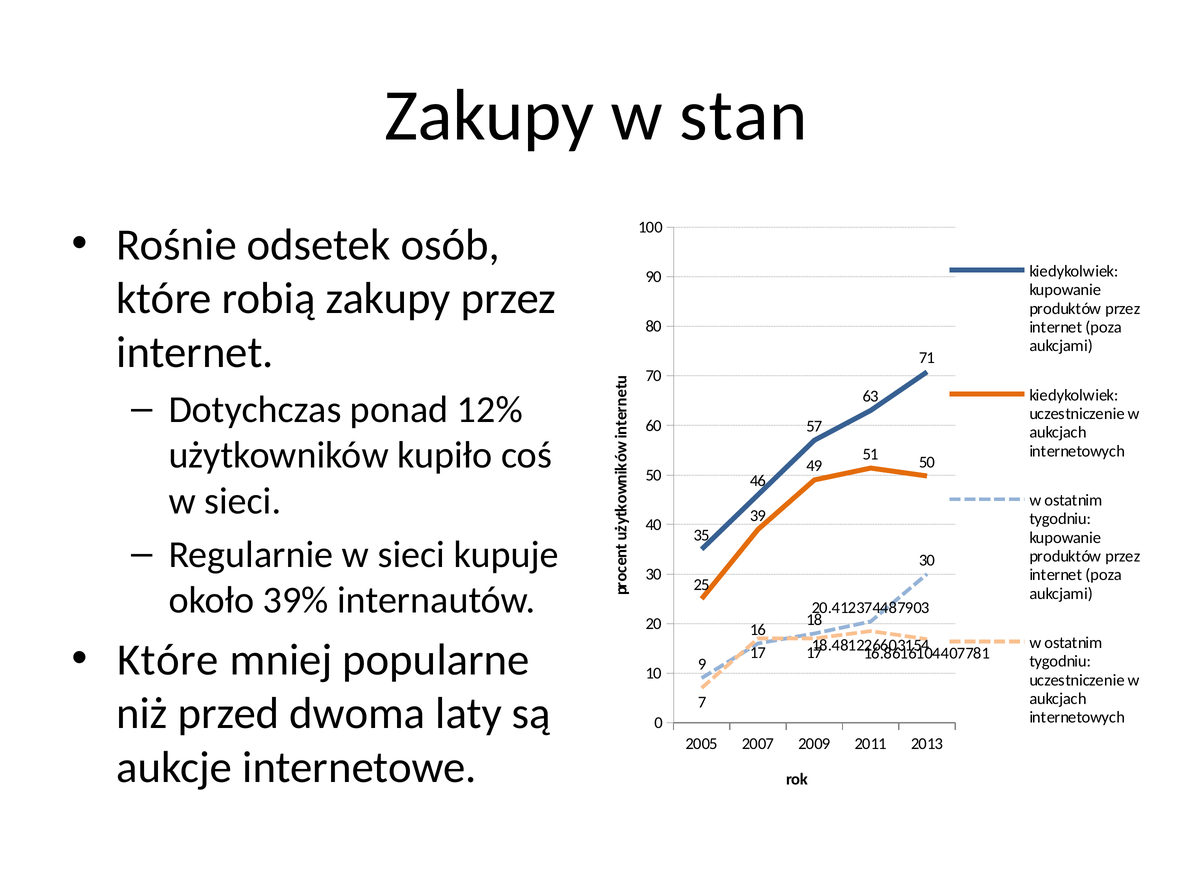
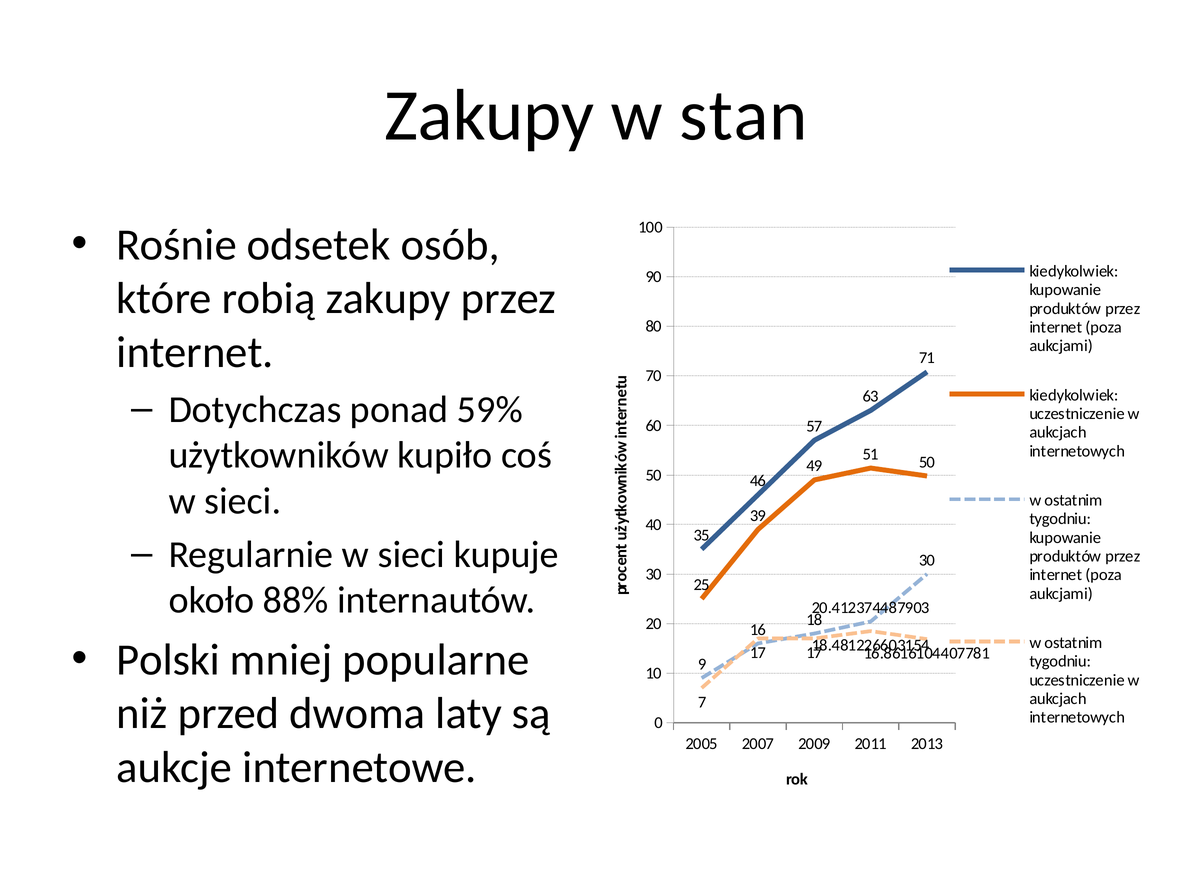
12%: 12% -> 59%
39%: 39% -> 88%
Które at (168, 660): Które -> Polski
